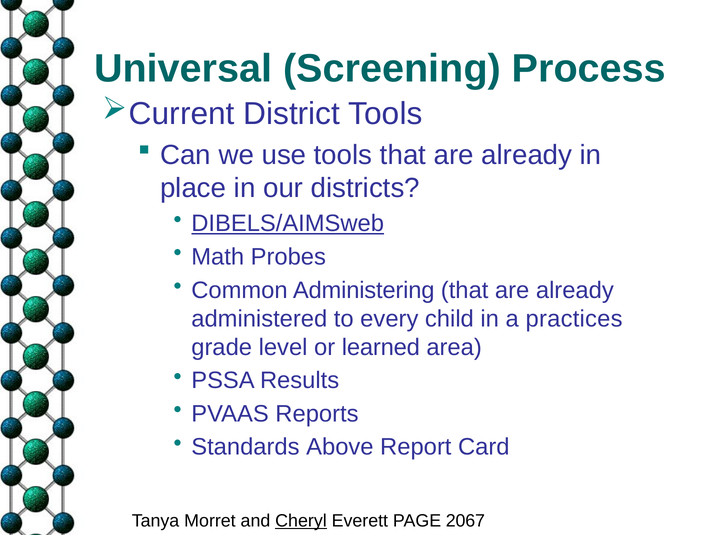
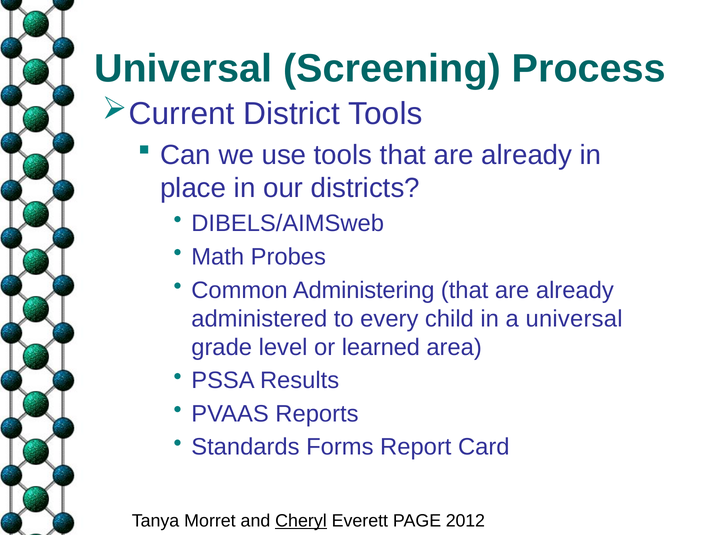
DIBELS/AIMSweb underline: present -> none
a practices: practices -> universal
Above: Above -> Forms
2067: 2067 -> 2012
